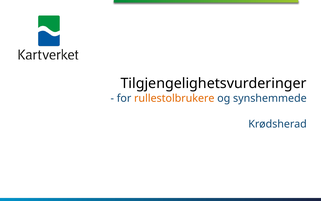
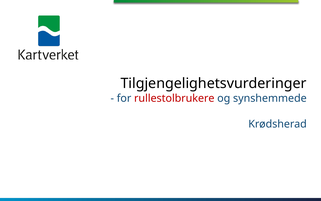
rullestolbrukere colour: orange -> red
